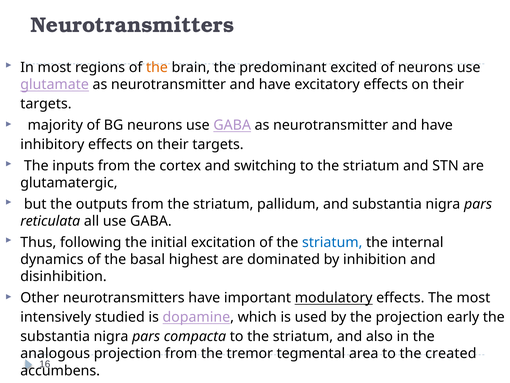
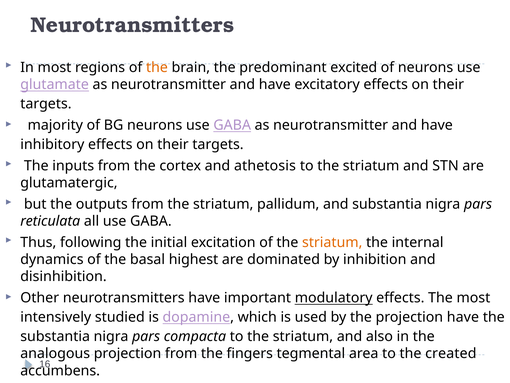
switching: switching -> athetosis
striatum at (332, 242) colour: blue -> orange
projection early: early -> have
tremor: tremor -> fingers
